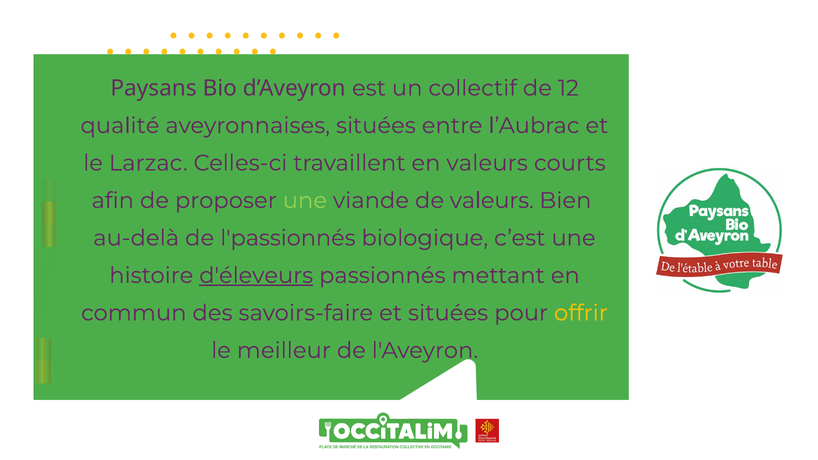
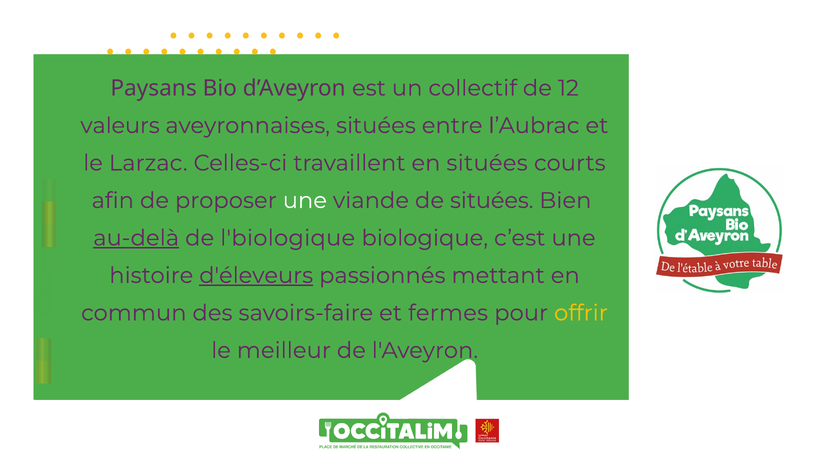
qualité: qualité -> valeurs
en valeurs: valeurs -> situées
une at (305, 201) colour: light green -> white
de valeurs: valeurs -> situées
au-delà underline: none -> present
l'passionnés: l'passionnés -> l'biologique
et situées: situées -> fermes
